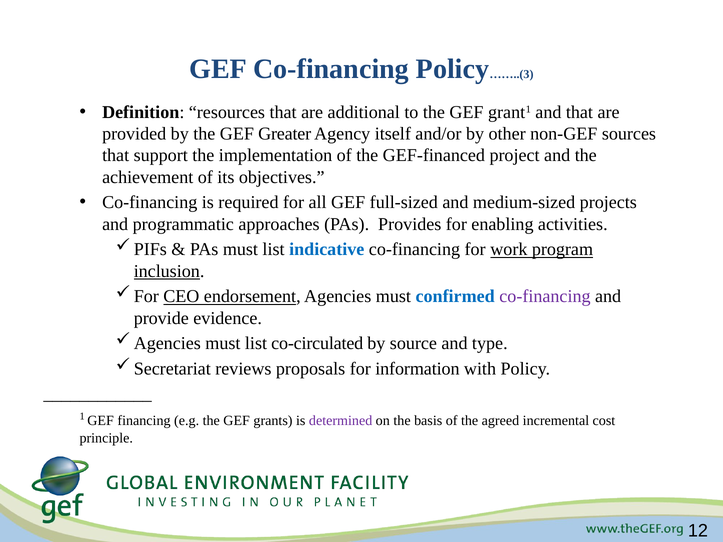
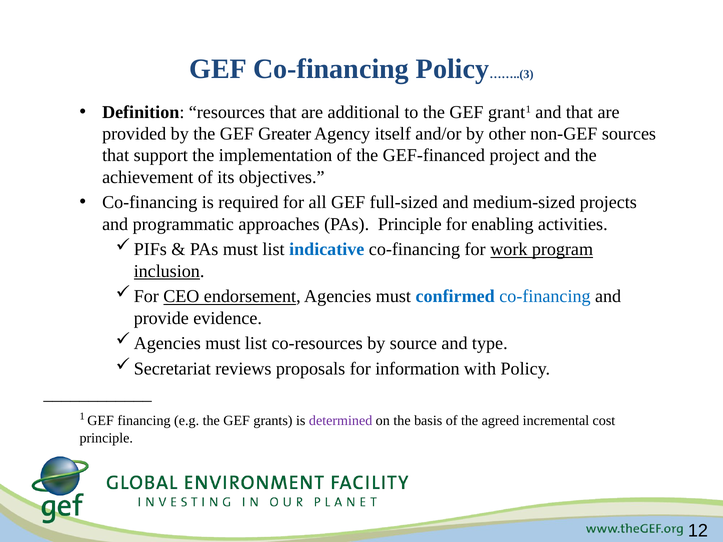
PAs Provides: Provides -> Principle
co-financing at (545, 296) colour: purple -> blue
co-circulated: co-circulated -> co-resources
